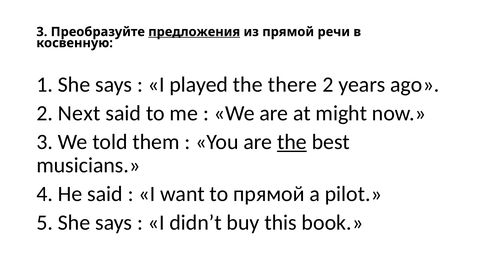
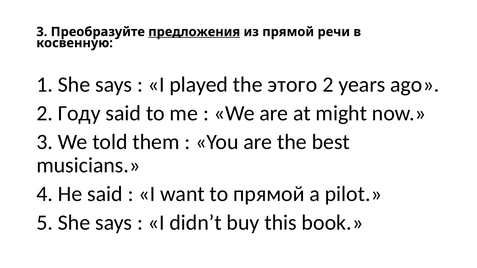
there: there -> этого
Next: Next -> Году
the at (292, 142) underline: present -> none
